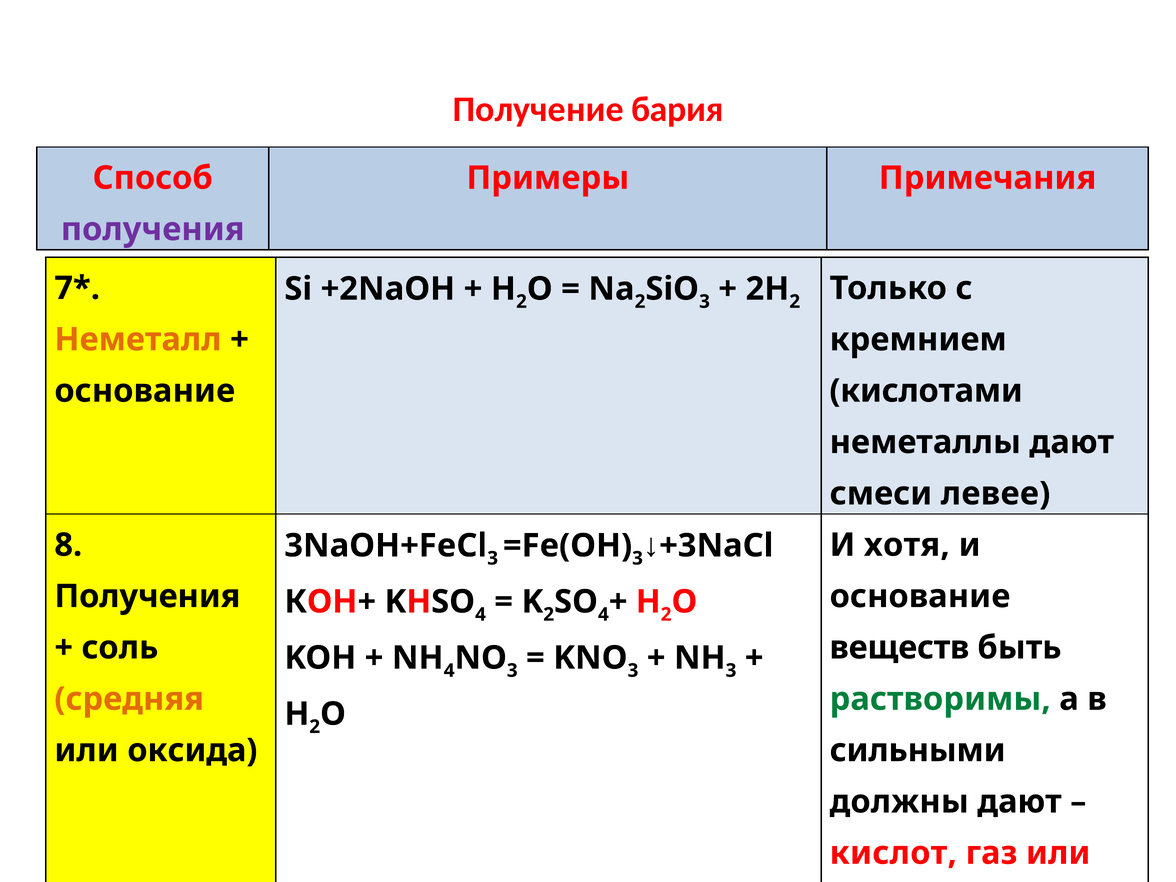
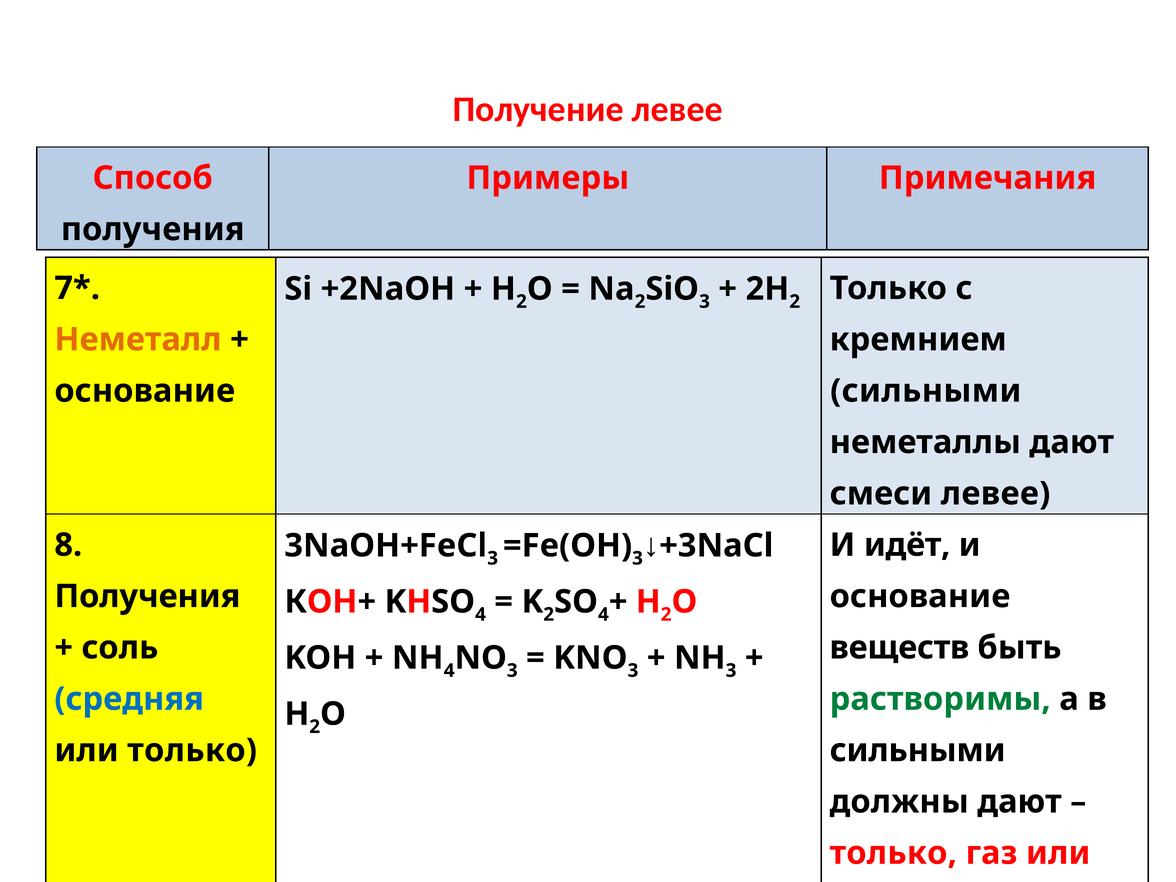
Получение бария: бария -> левее
получения at (153, 229) colour: purple -> black
кислотами at (926, 391): кислотами -> сильными
хотя: хотя -> идёт
средняя colour: orange -> blue
или оксида: оксида -> только
кислот at (893, 853): кислот -> только
